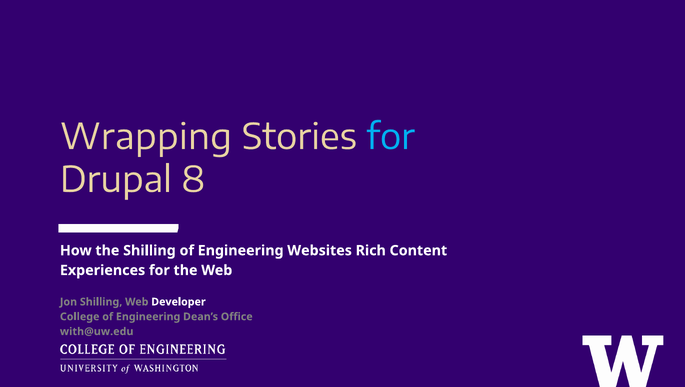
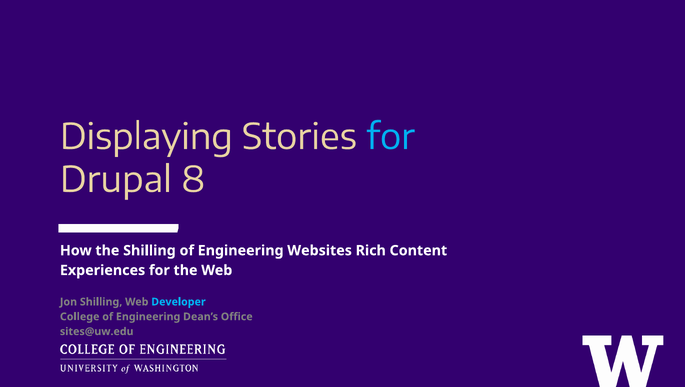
Wrapping: Wrapping -> Displaying
Developer colour: white -> light blue
with@uw.edu: with@uw.edu -> sites@uw.edu
